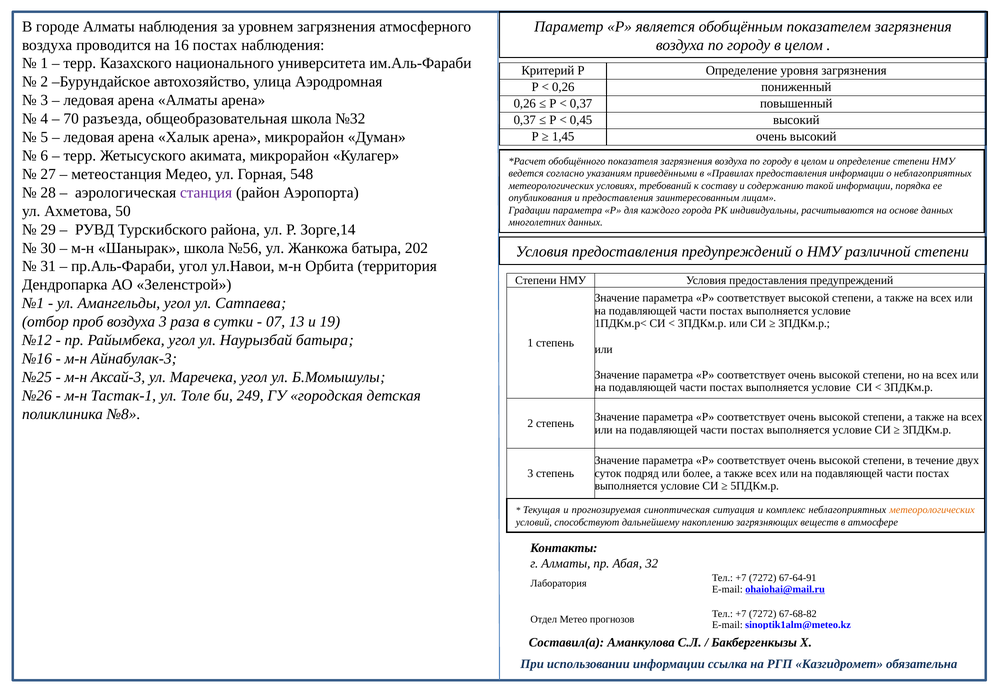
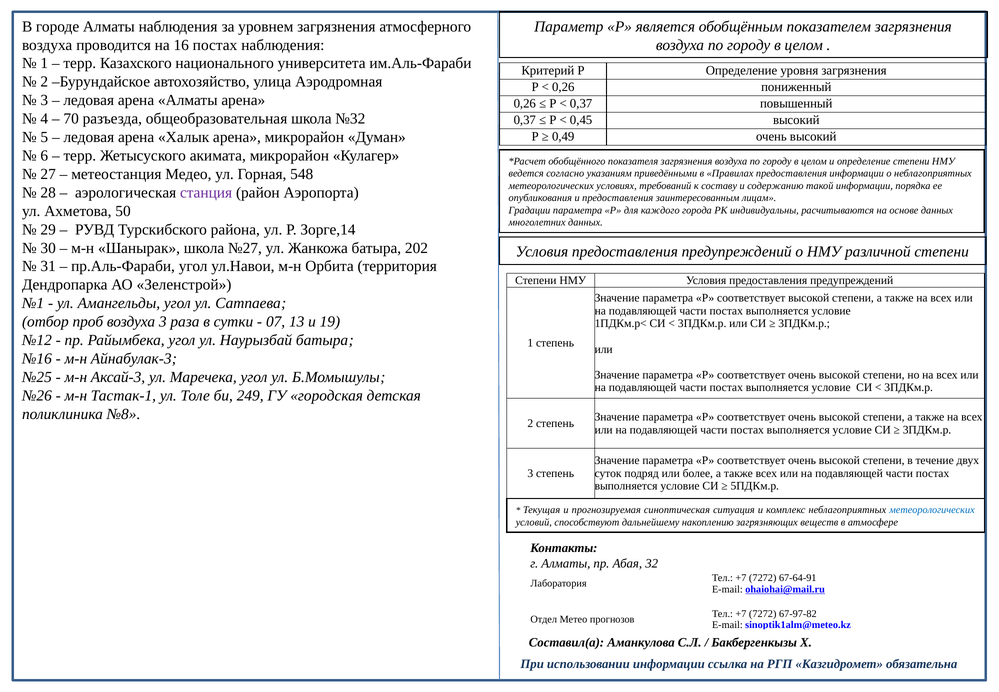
1,45: 1,45 -> 0,49
№56: №56 -> №27
метеорологических at (932, 510) colour: orange -> blue
67-68-82: 67-68-82 -> 67-97-82
